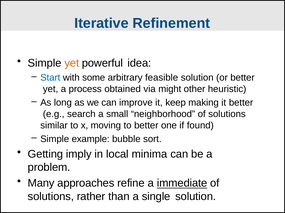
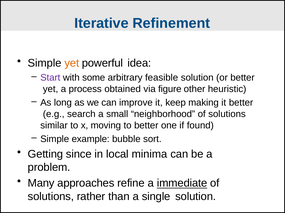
Start colour: blue -> purple
might: might -> figure
imply: imply -> since
